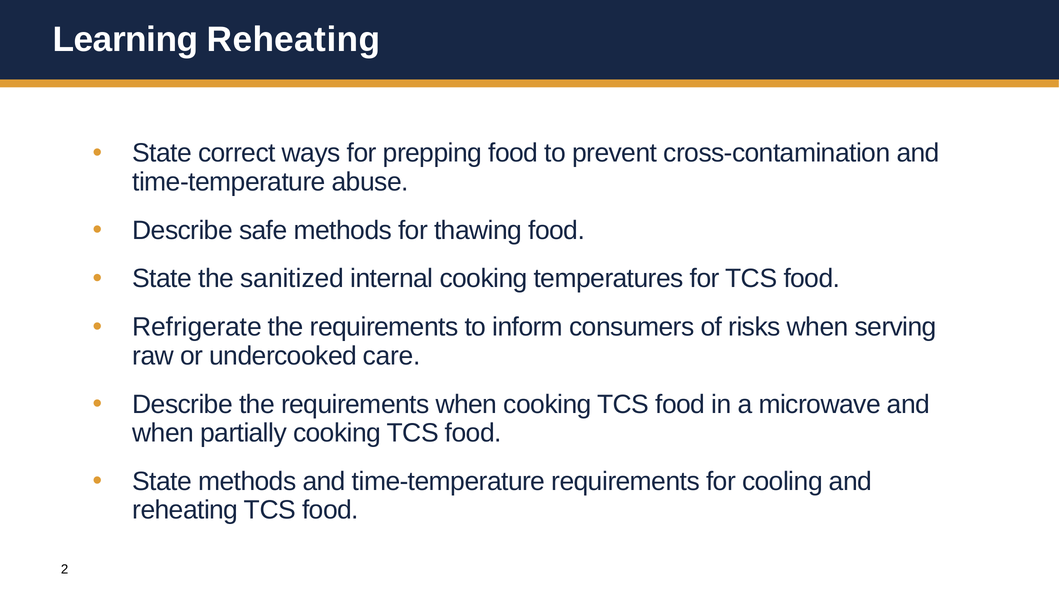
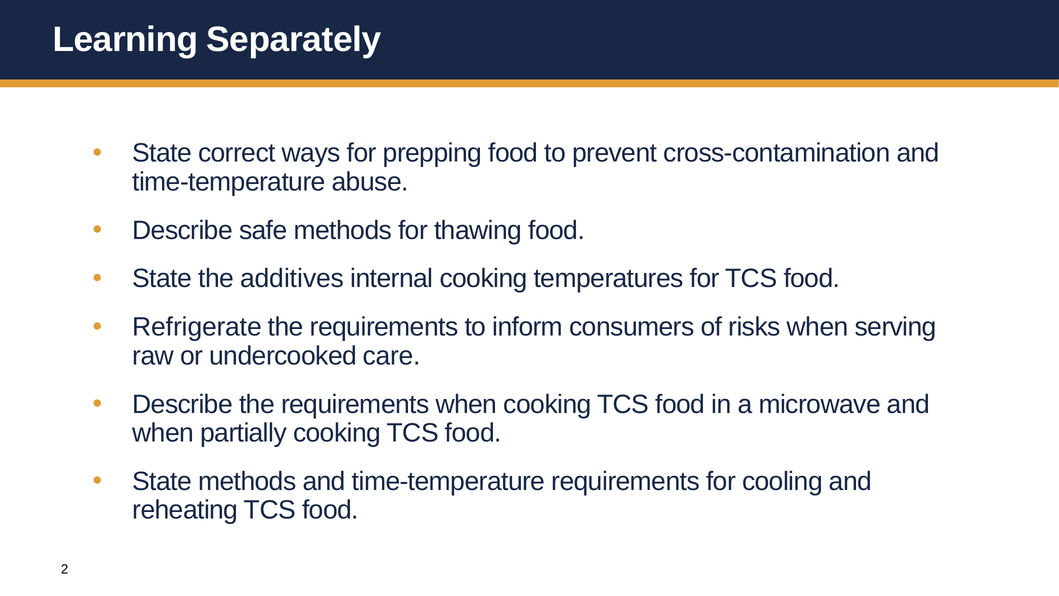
Learning Reheating: Reheating -> Separately
sanitized: sanitized -> additives
